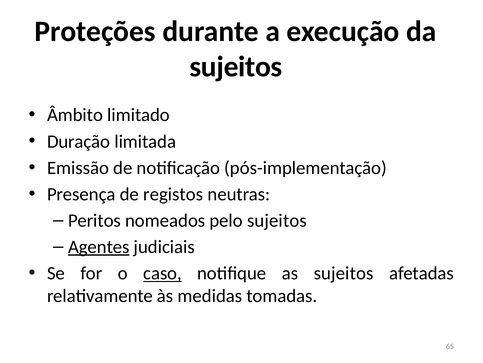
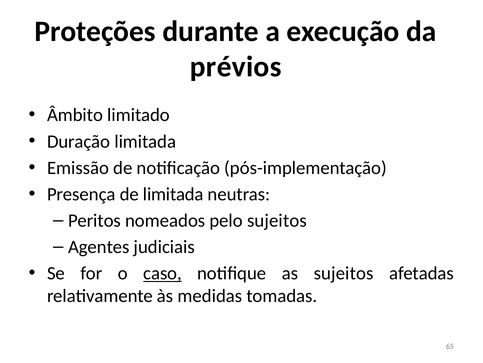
sujeitos at (236, 67): sujeitos -> prévios
de registos: registos -> limitada
Agentes underline: present -> none
